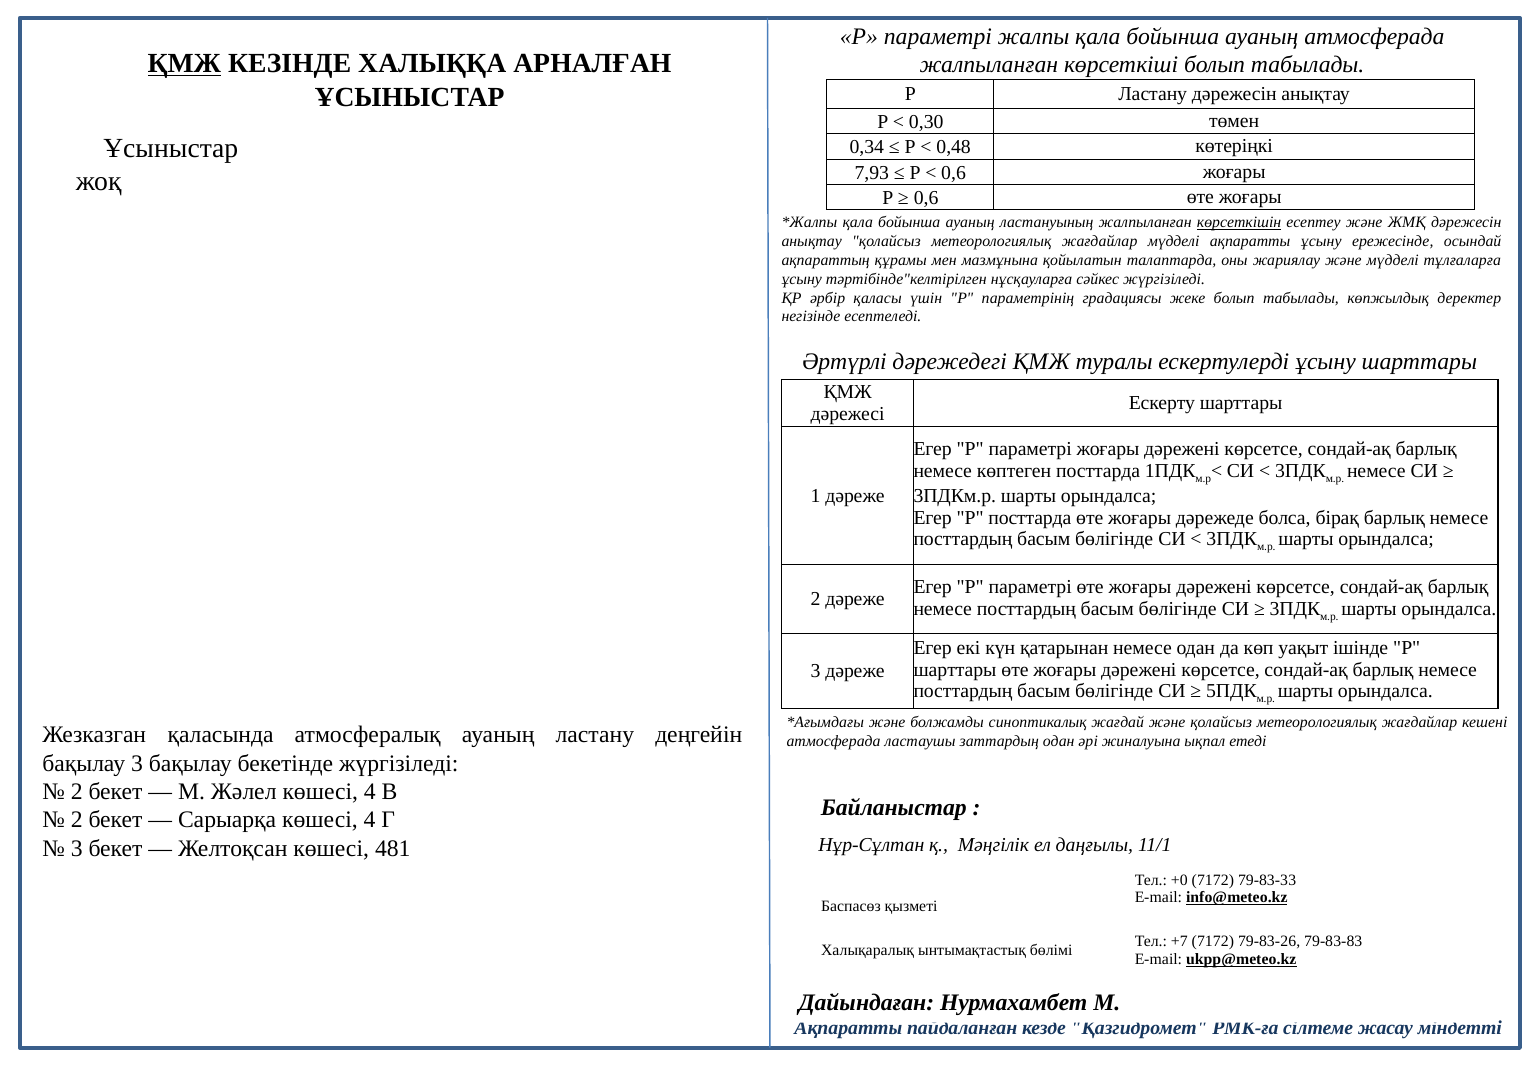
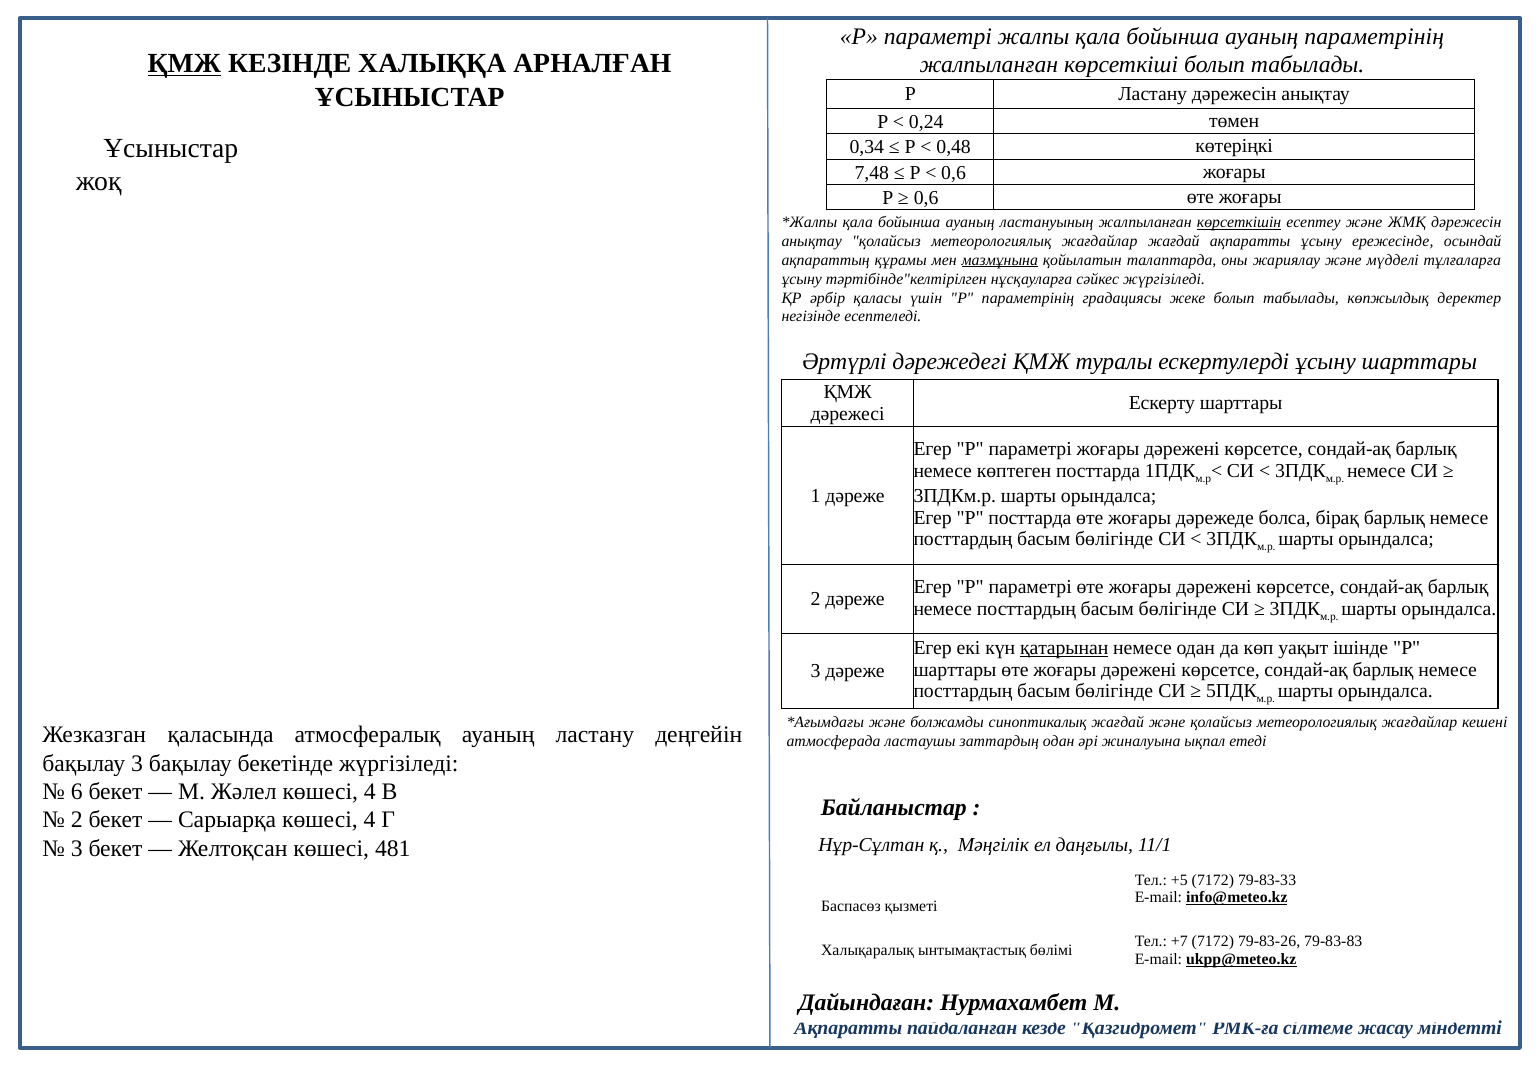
ауаның атмосферада: атмосферада -> параметрінің
0,30: 0,30 -> 0,24
7,93: 7,93 -> 7,48
жағдайлар мүдделі: мүдделі -> жағдай
мазмұнына underline: none -> present
қатарынан underline: none -> present
2 at (77, 792): 2 -> 6
+0: +0 -> +5
